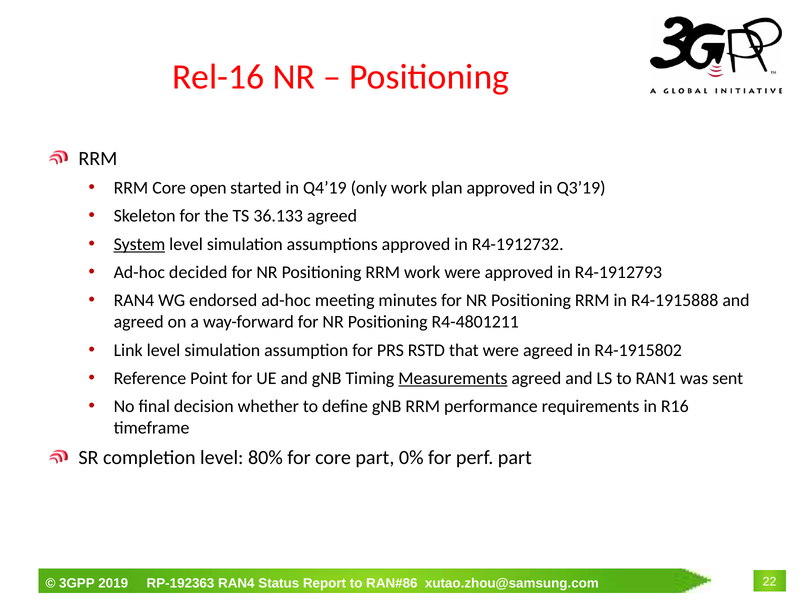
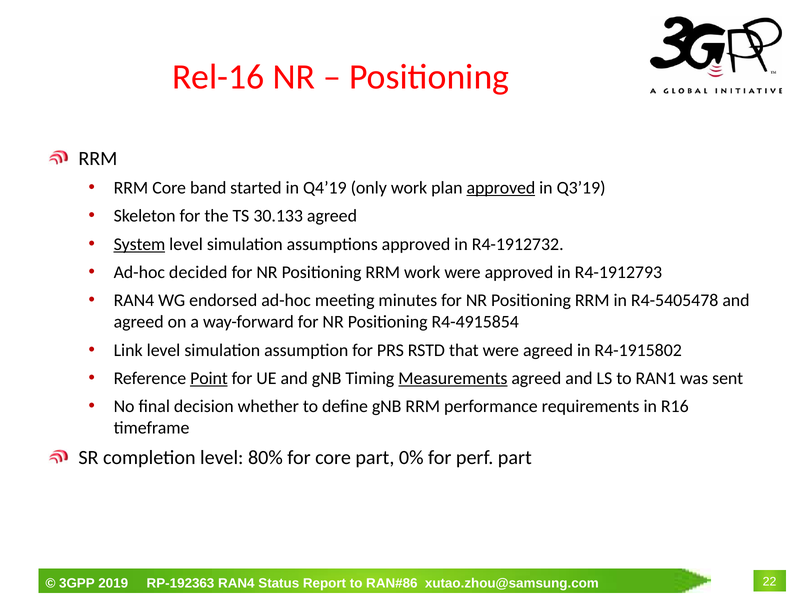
open: open -> band
approved at (501, 188) underline: none -> present
36.133: 36.133 -> 30.133
R4-1915888: R4-1915888 -> R4-5405478
R4-4801211: R4-4801211 -> R4-4915854
Point underline: none -> present
